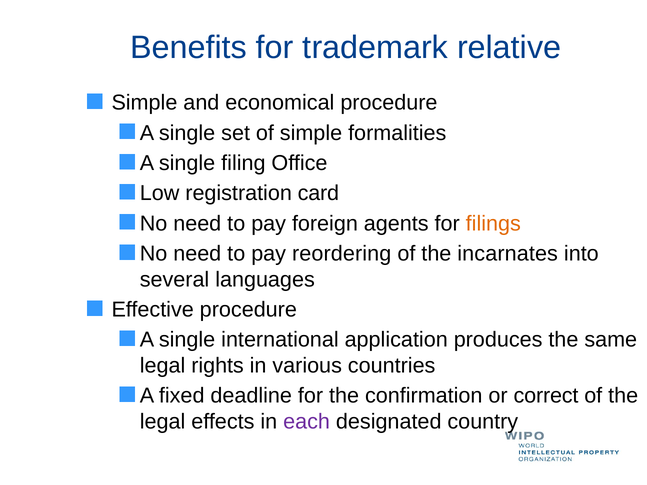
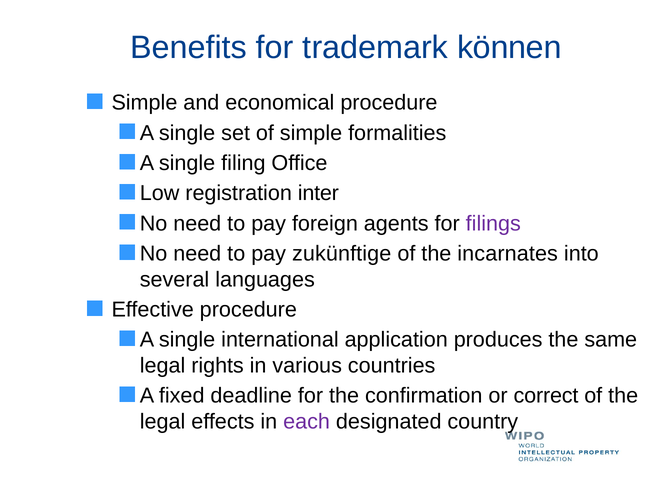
relative: relative -> können
card: card -> inter
filings colour: orange -> purple
reordering: reordering -> zukünftige
